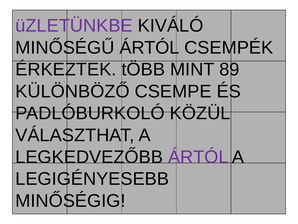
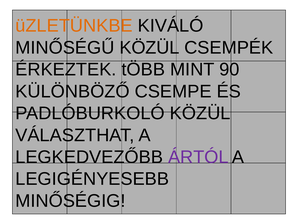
üZLETÜNKBE colour: purple -> orange
MINŐSÉGŰ ÁRTÓL: ÁRTÓL -> KÖZÜL
89: 89 -> 90
